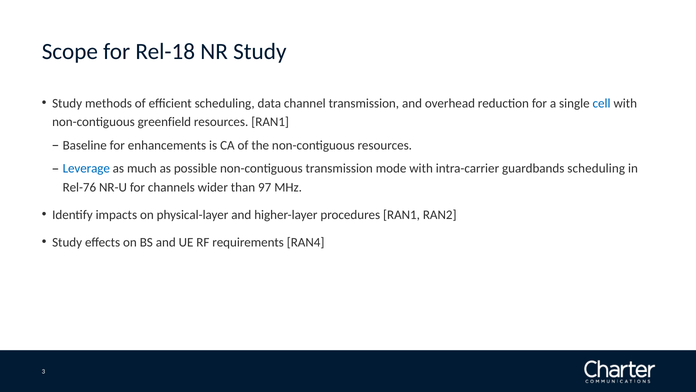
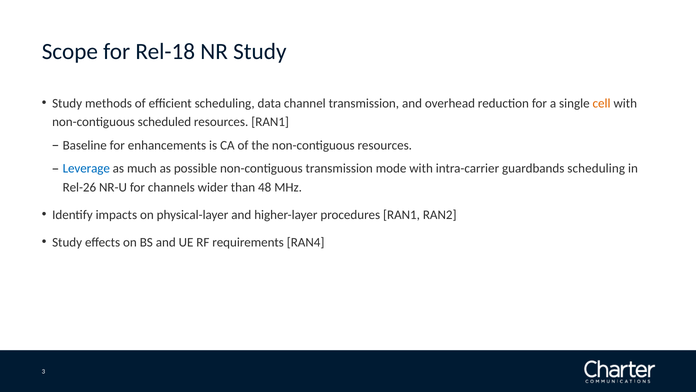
cell colour: blue -> orange
greenfield: greenfield -> scheduled
Rel-76: Rel-76 -> Rel-26
97: 97 -> 48
